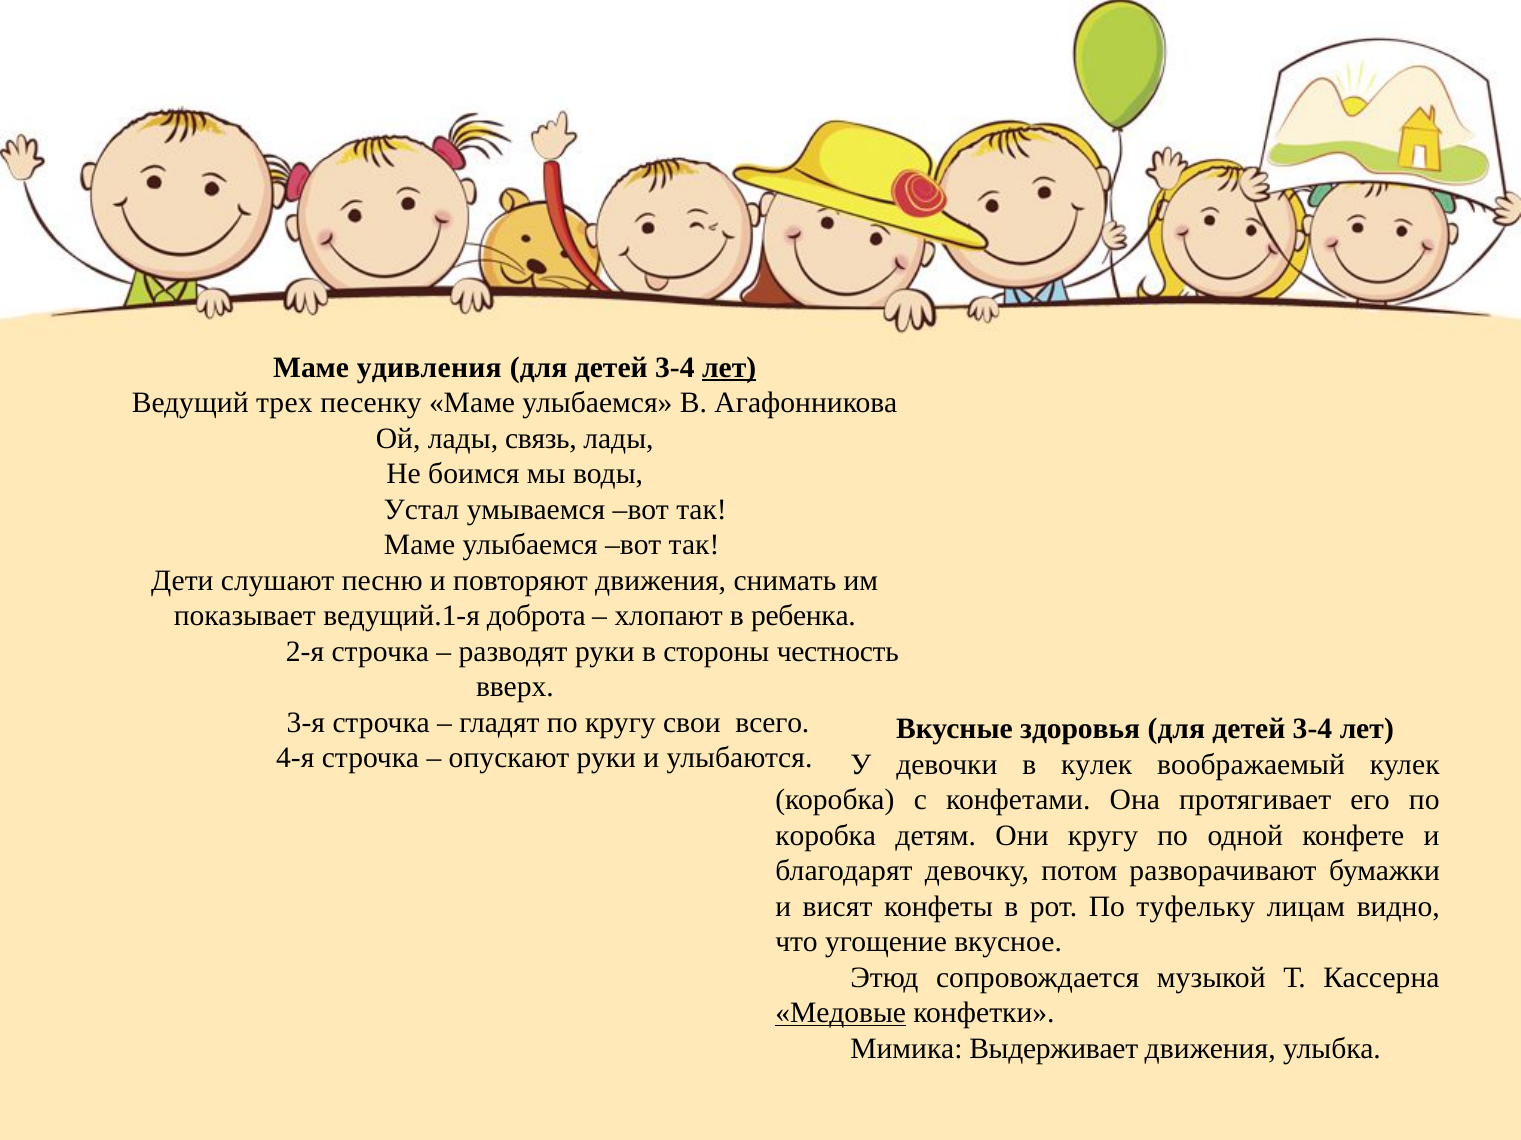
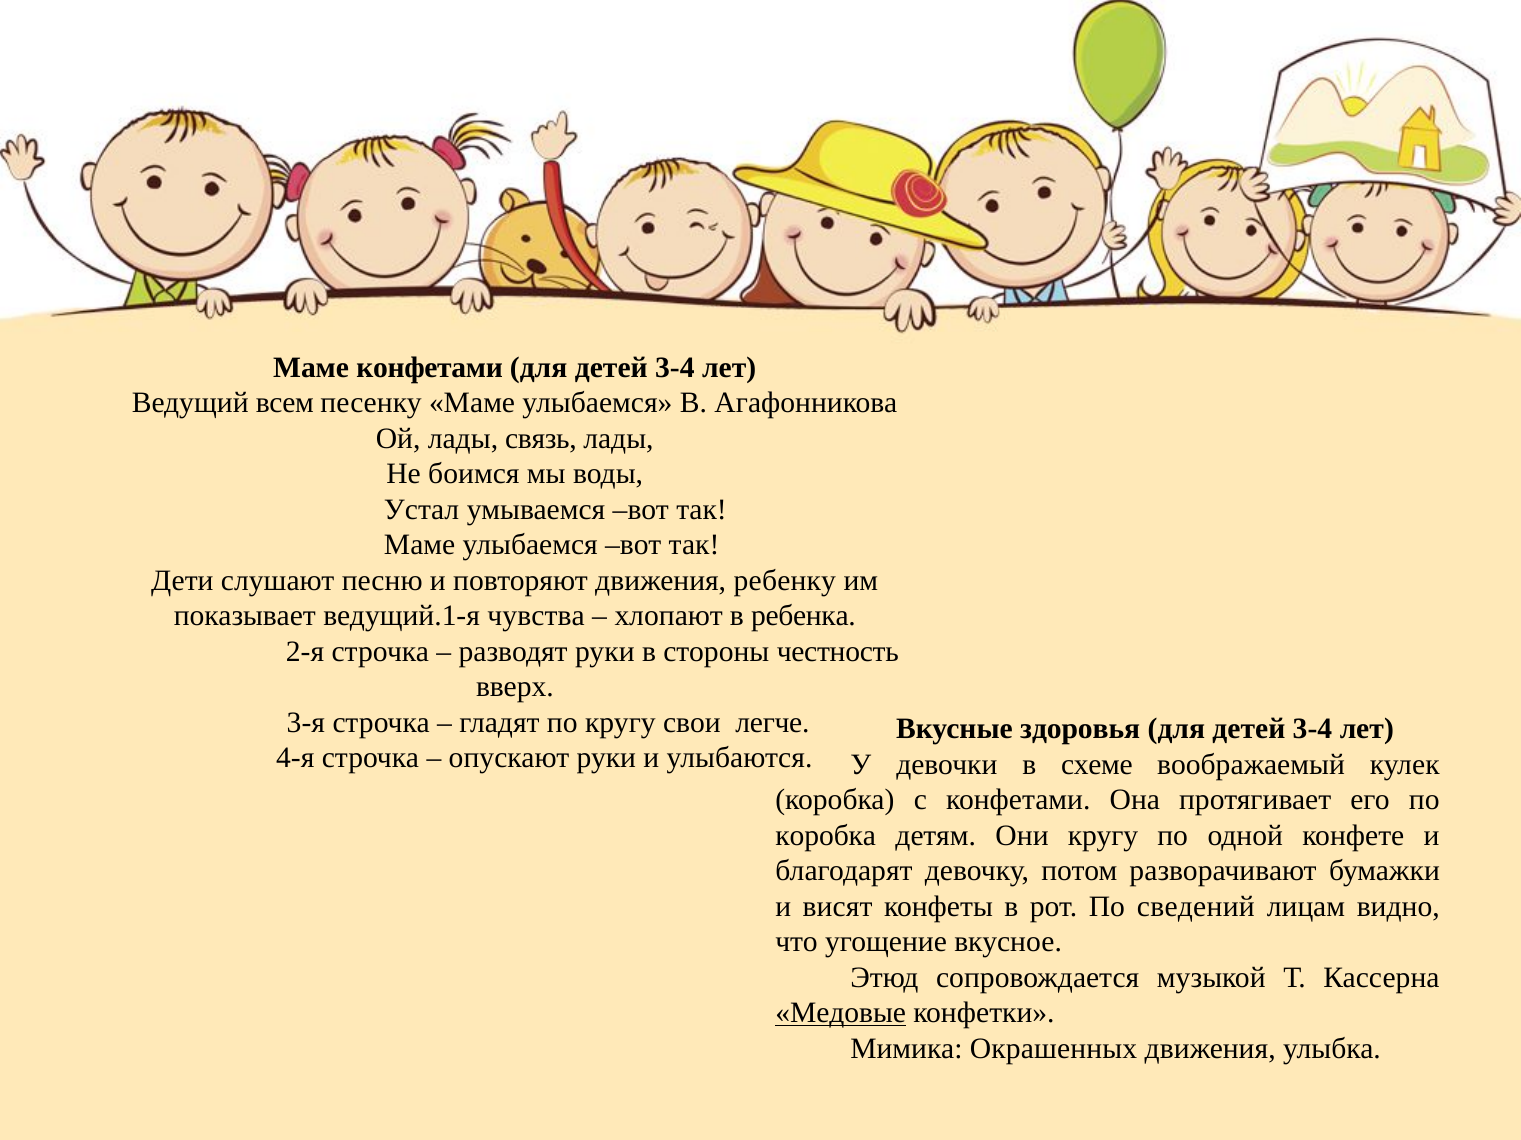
Маме удивления: удивления -> конфетами
лет at (729, 368) underline: present -> none
трех: трех -> всем
снимать: снимать -> ребенку
доброта: доброта -> чувства
всего: всего -> легче
в кулек: кулек -> схеме
туфельку: туфельку -> сведений
Выдерживает: Выдерживает -> Окрашенных
